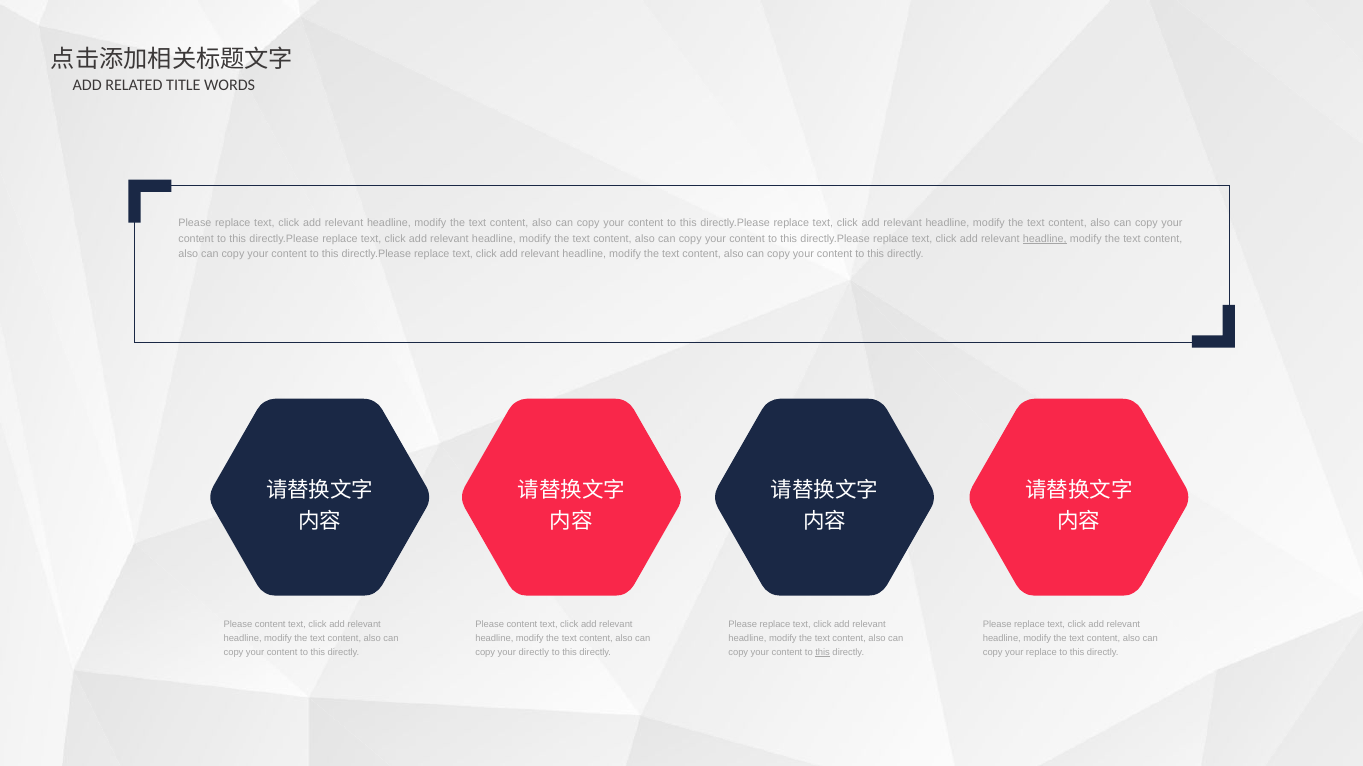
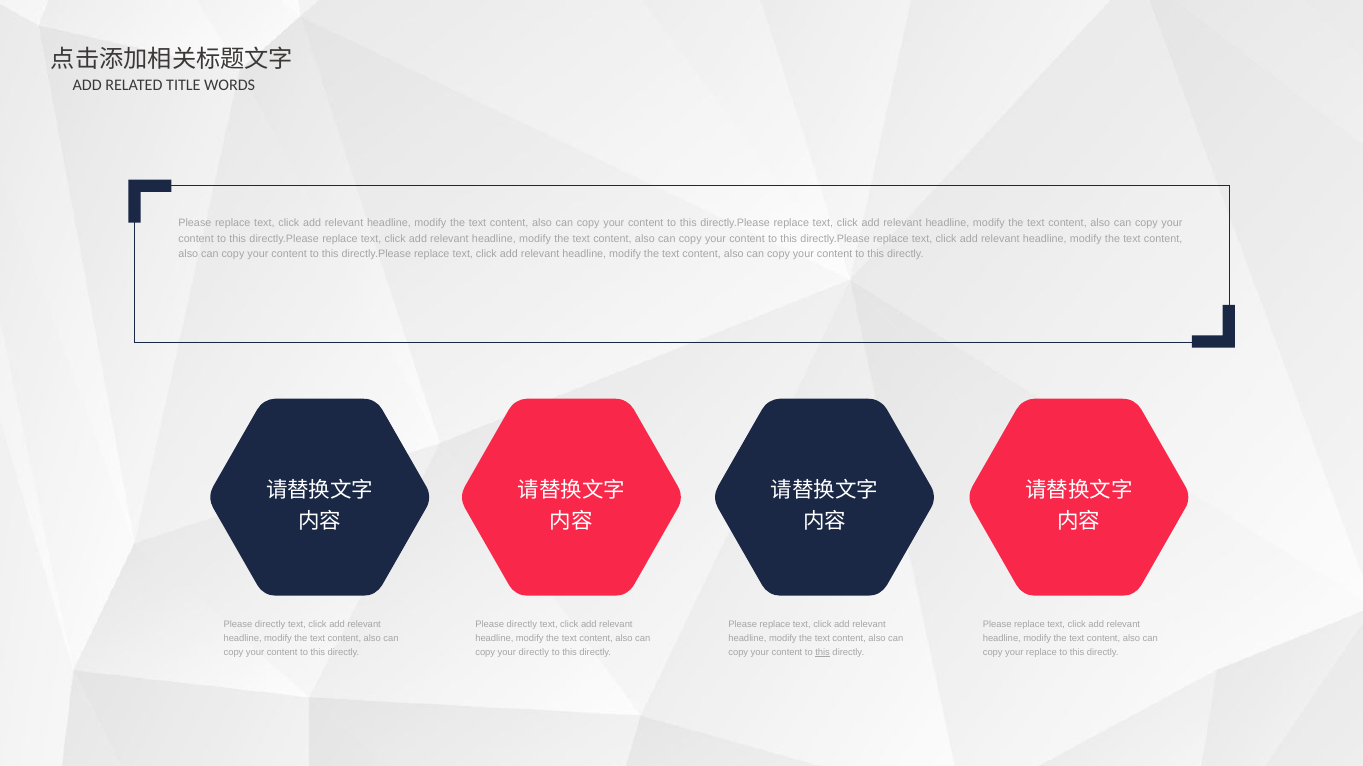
headline at (1045, 239) underline: present -> none
content at (270, 625): content -> directly
content at (522, 625): content -> directly
